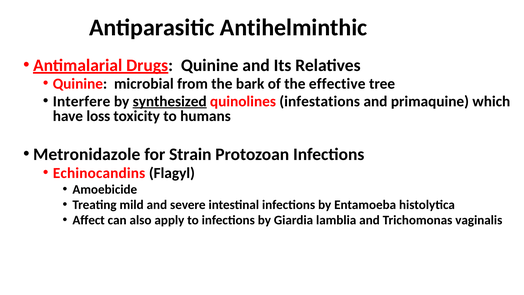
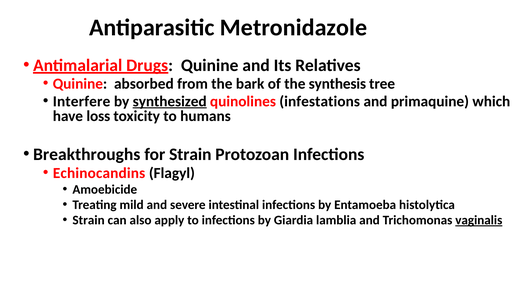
Antihelminthic: Antihelminthic -> Metronidazole
microbial: microbial -> absorbed
effective: effective -> synthesis
Metronidazole: Metronidazole -> Breakthroughs
Affect at (89, 220): Affect -> Strain
vaginalis underline: none -> present
